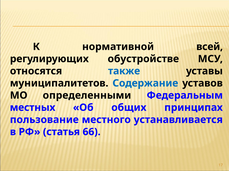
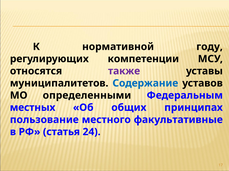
всей: всей -> году
обустройстве: обустройстве -> компетенции
также colour: blue -> purple
устанавливается: устанавливается -> факультативные
66: 66 -> 24
